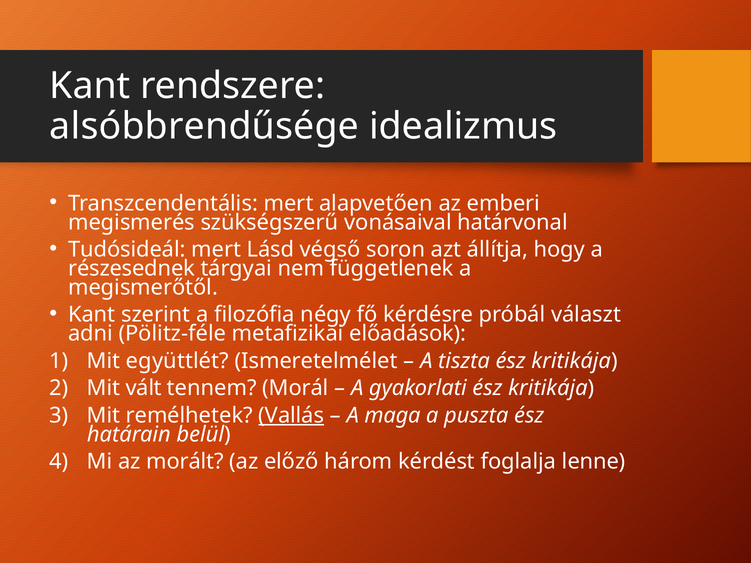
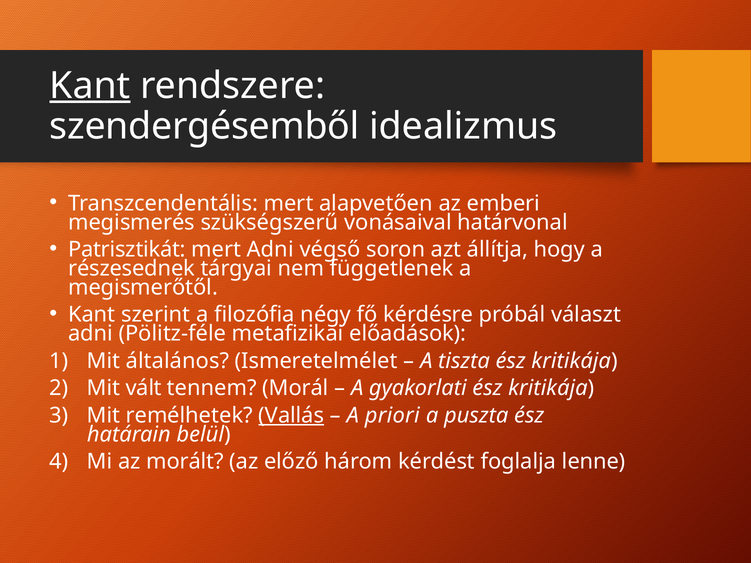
Kant at (90, 86) underline: none -> present
alsóbbrendűsége: alsóbbrendűsége -> szendergésemből
Tudósideál: Tudósideál -> Patrisztikát
mert Lásd: Lásd -> Adni
együttlét: együttlét -> általános
maga: maga -> priori
